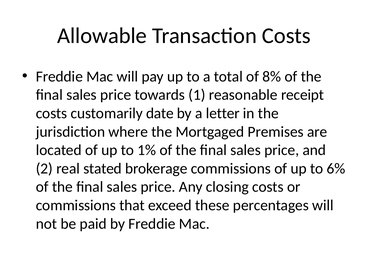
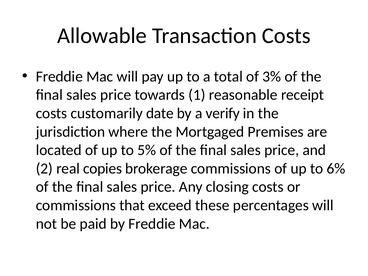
8%: 8% -> 3%
letter: letter -> verify
1%: 1% -> 5%
stated: stated -> copies
